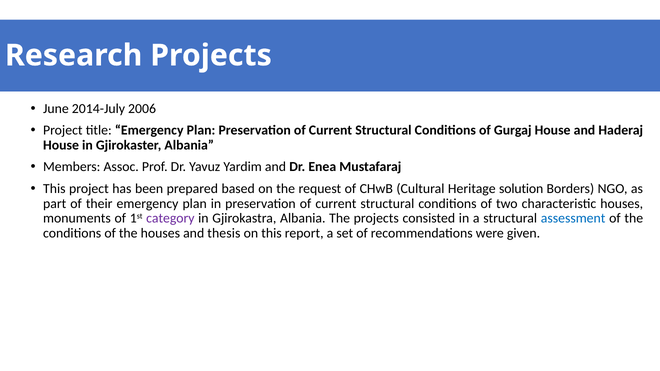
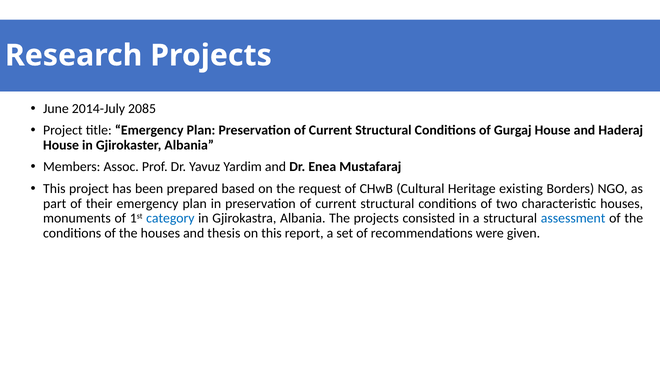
2006: 2006 -> 2085
solution: solution -> existing
category colour: purple -> blue
